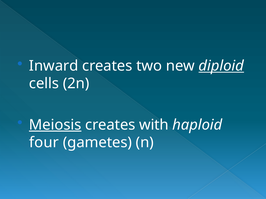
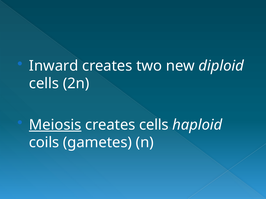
diploid underline: present -> none
creates with: with -> cells
four: four -> coils
